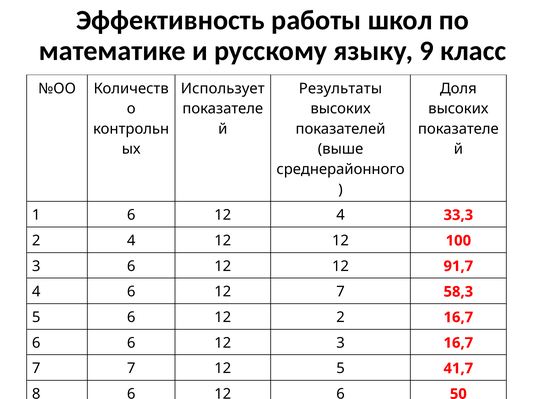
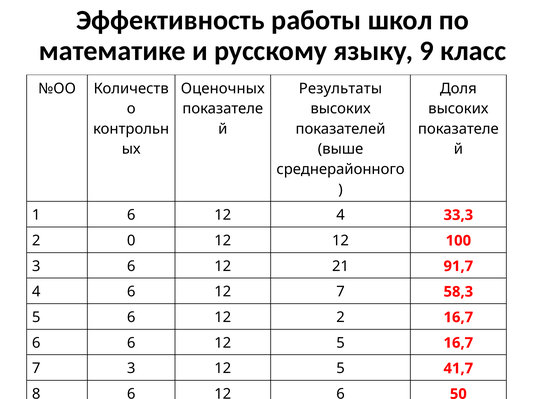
Использует: Использует -> Оценочных
2 4: 4 -> 0
6 12 12: 12 -> 21
6 12 3: 3 -> 5
7 7: 7 -> 3
